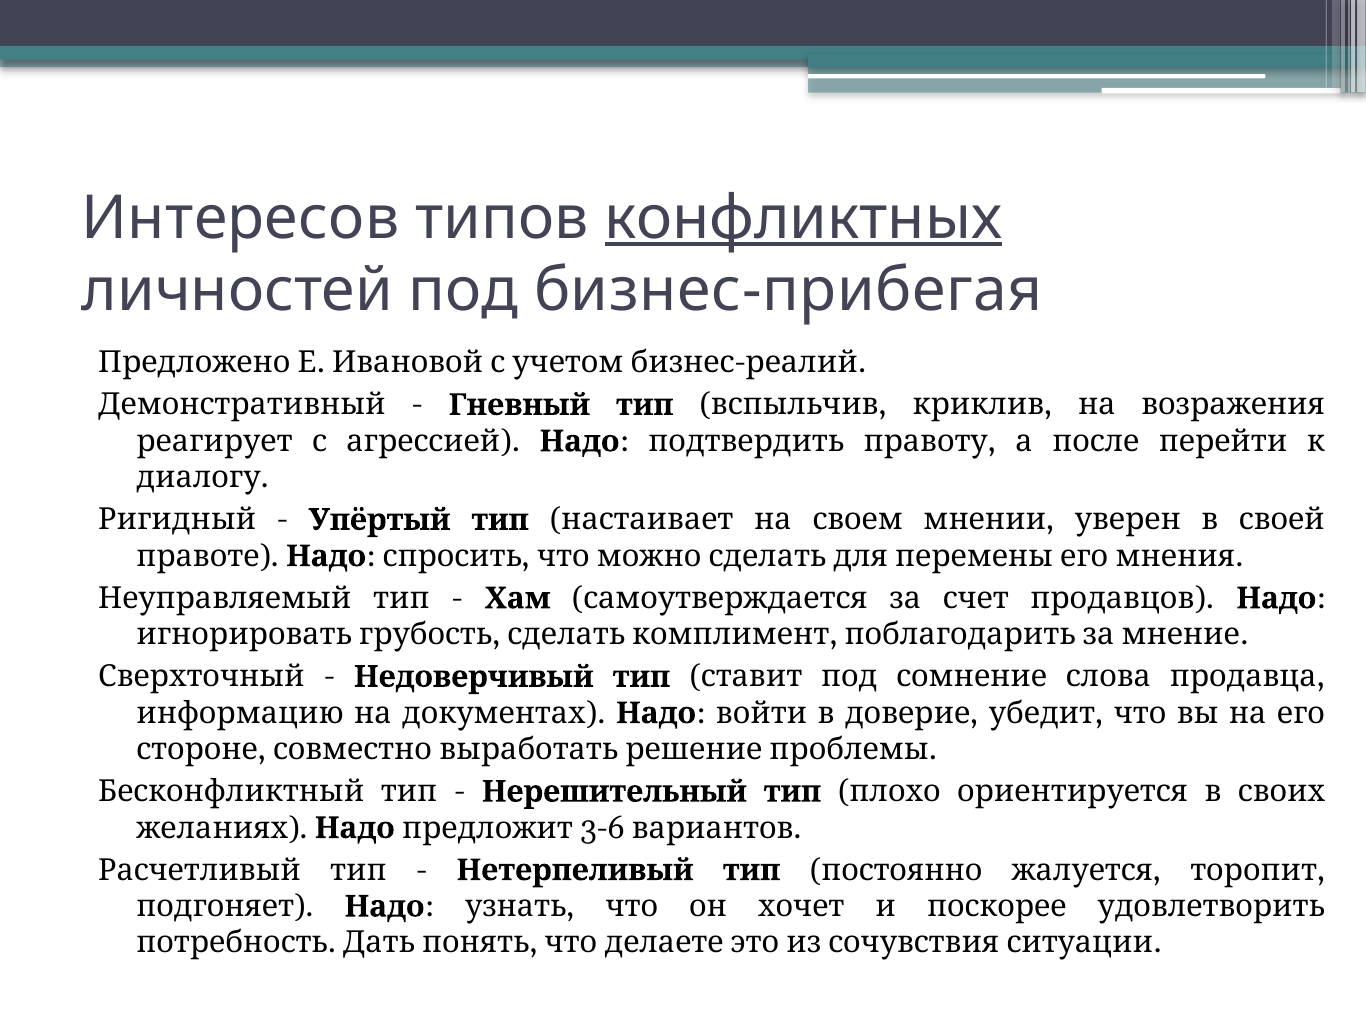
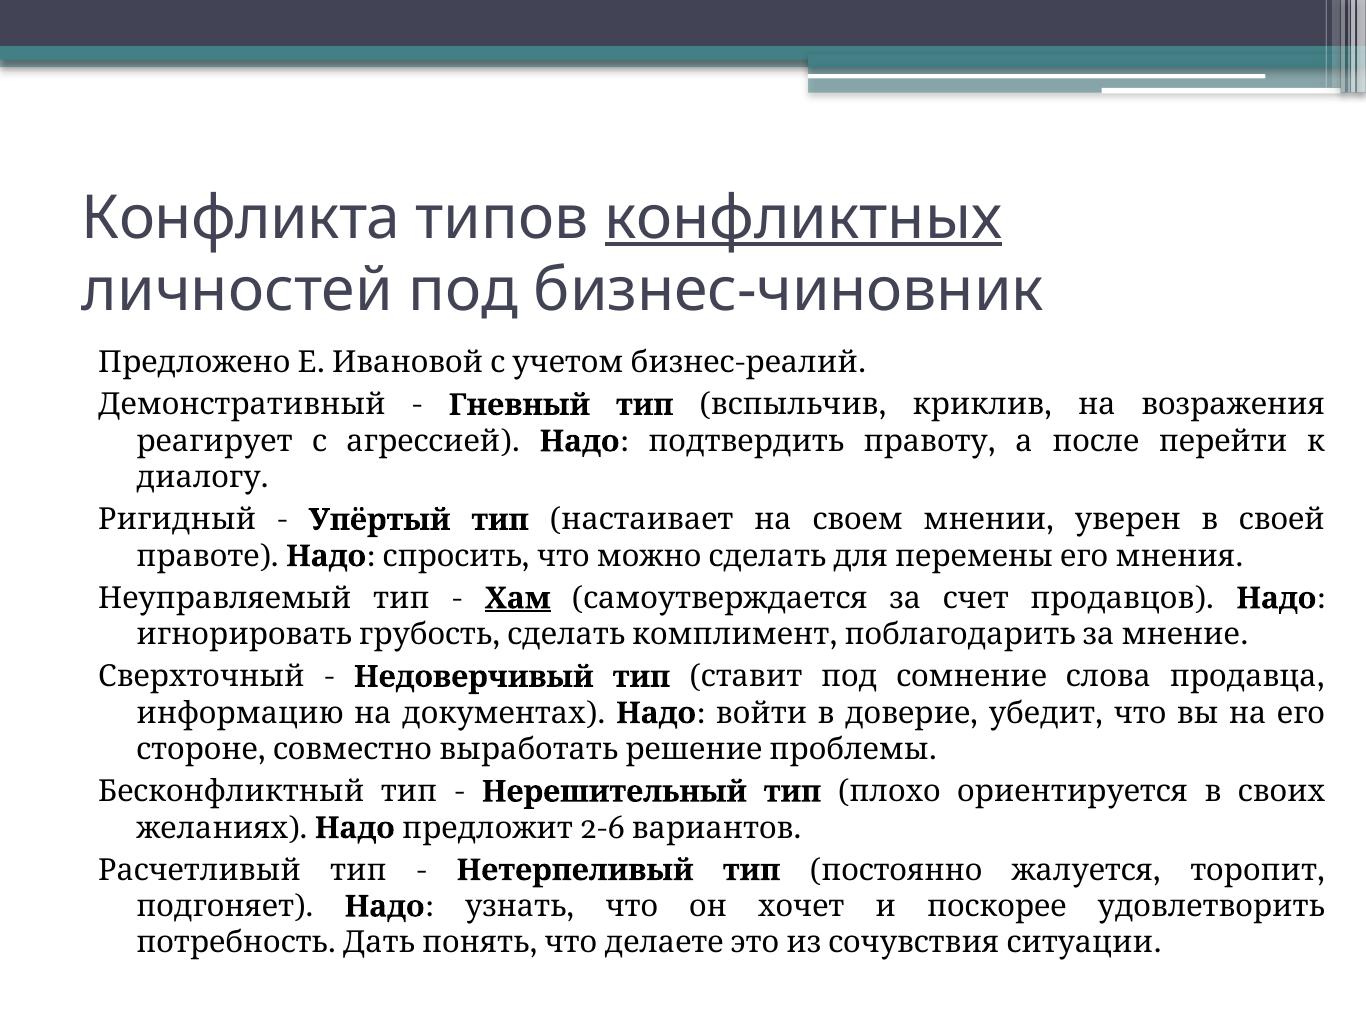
Интересов: Интересов -> Конфликта
бизнес-прибегая: бизнес-прибегая -> бизнес-чиновник
Хам underline: none -> present
3-6: 3-6 -> 2-6
